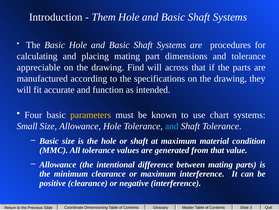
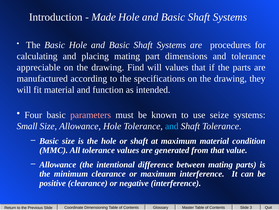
Them: Them -> Made
will across: across -> values
fit accurate: accurate -> material
parameters colour: yellow -> pink
chart: chart -> seize
